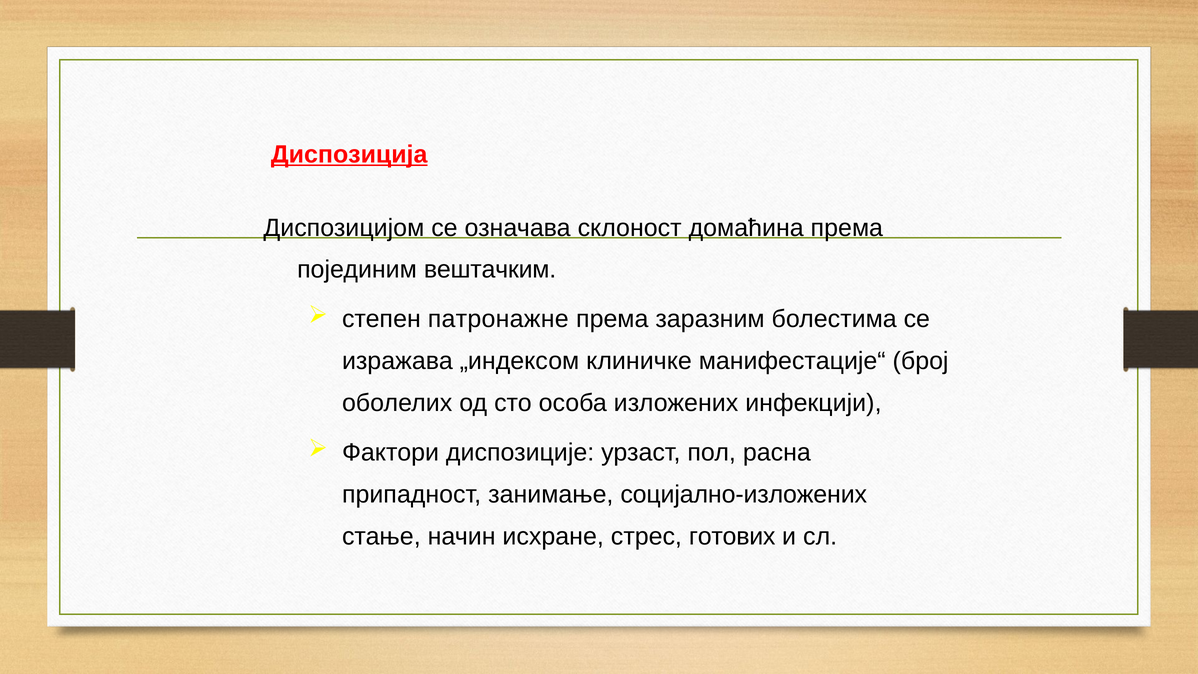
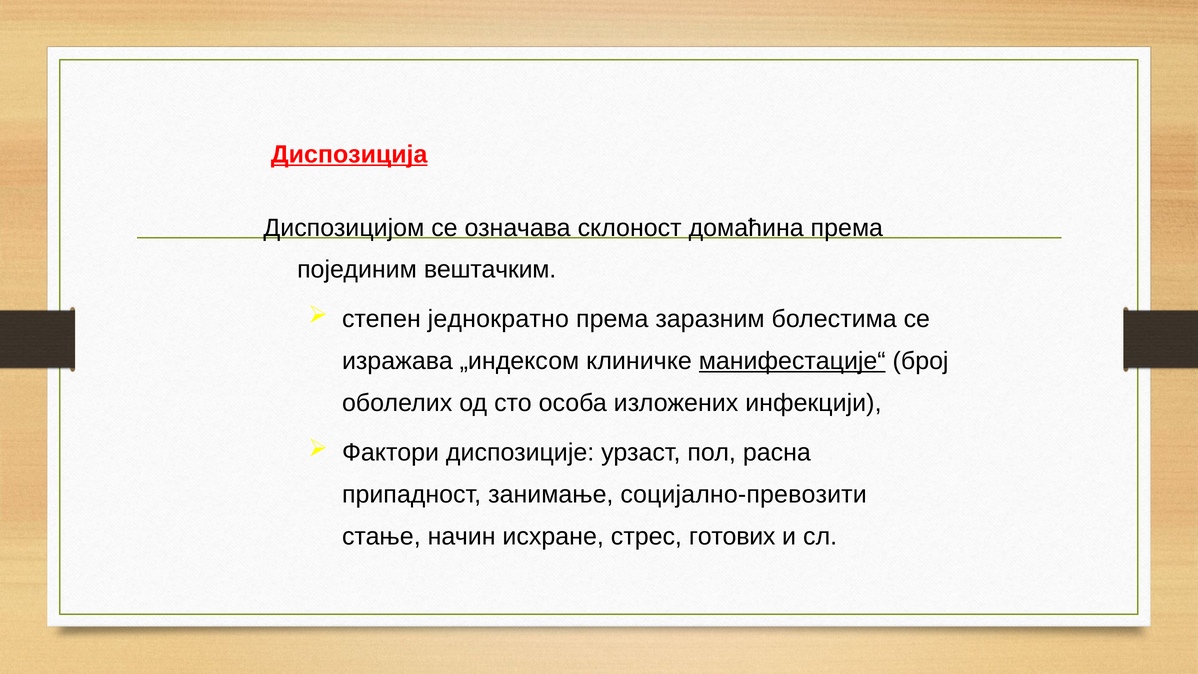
патронажне: патронажне -> једнократно
манифестације“ underline: none -> present
социјално-изложених: социјално-изложених -> социјално-превозити
